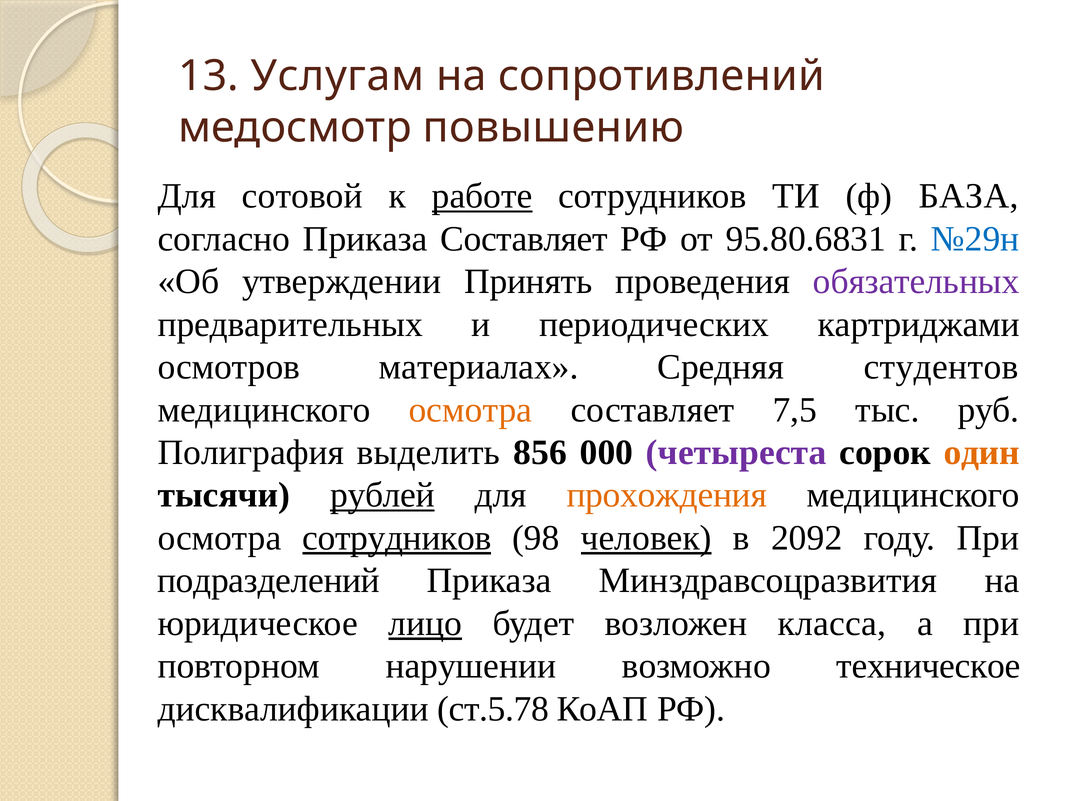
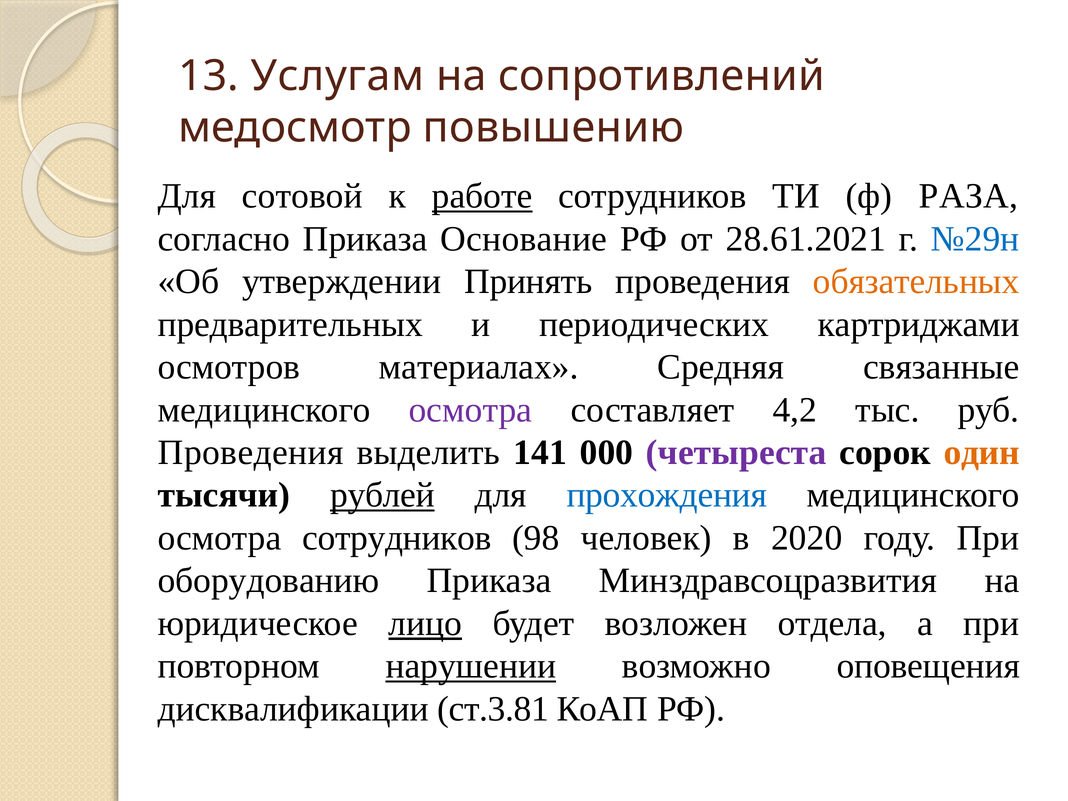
БАЗА: БАЗА -> РАЗА
Приказа Составляет: Составляет -> Основание
95.80.6831: 95.80.6831 -> 28.61.2021
обязательных colour: purple -> orange
студентов: студентов -> связанные
осмотра at (470, 410) colour: orange -> purple
7,5: 7,5 -> 4,2
Полиграфия at (251, 452): Полиграфия -> Проведения
856: 856 -> 141
прохождения colour: orange -> blue
сотрудников at (397, 538) underline: present -> none
человек underline: present -> none
2092: 2092 -> 2020
подразделений: подразделений -> оборудованию
класса: класса -> отдела
нарушении underline: none -> present
техническое: техническое -> оповещения
ст.5.78: ст.5.78 -> ст.3.81
